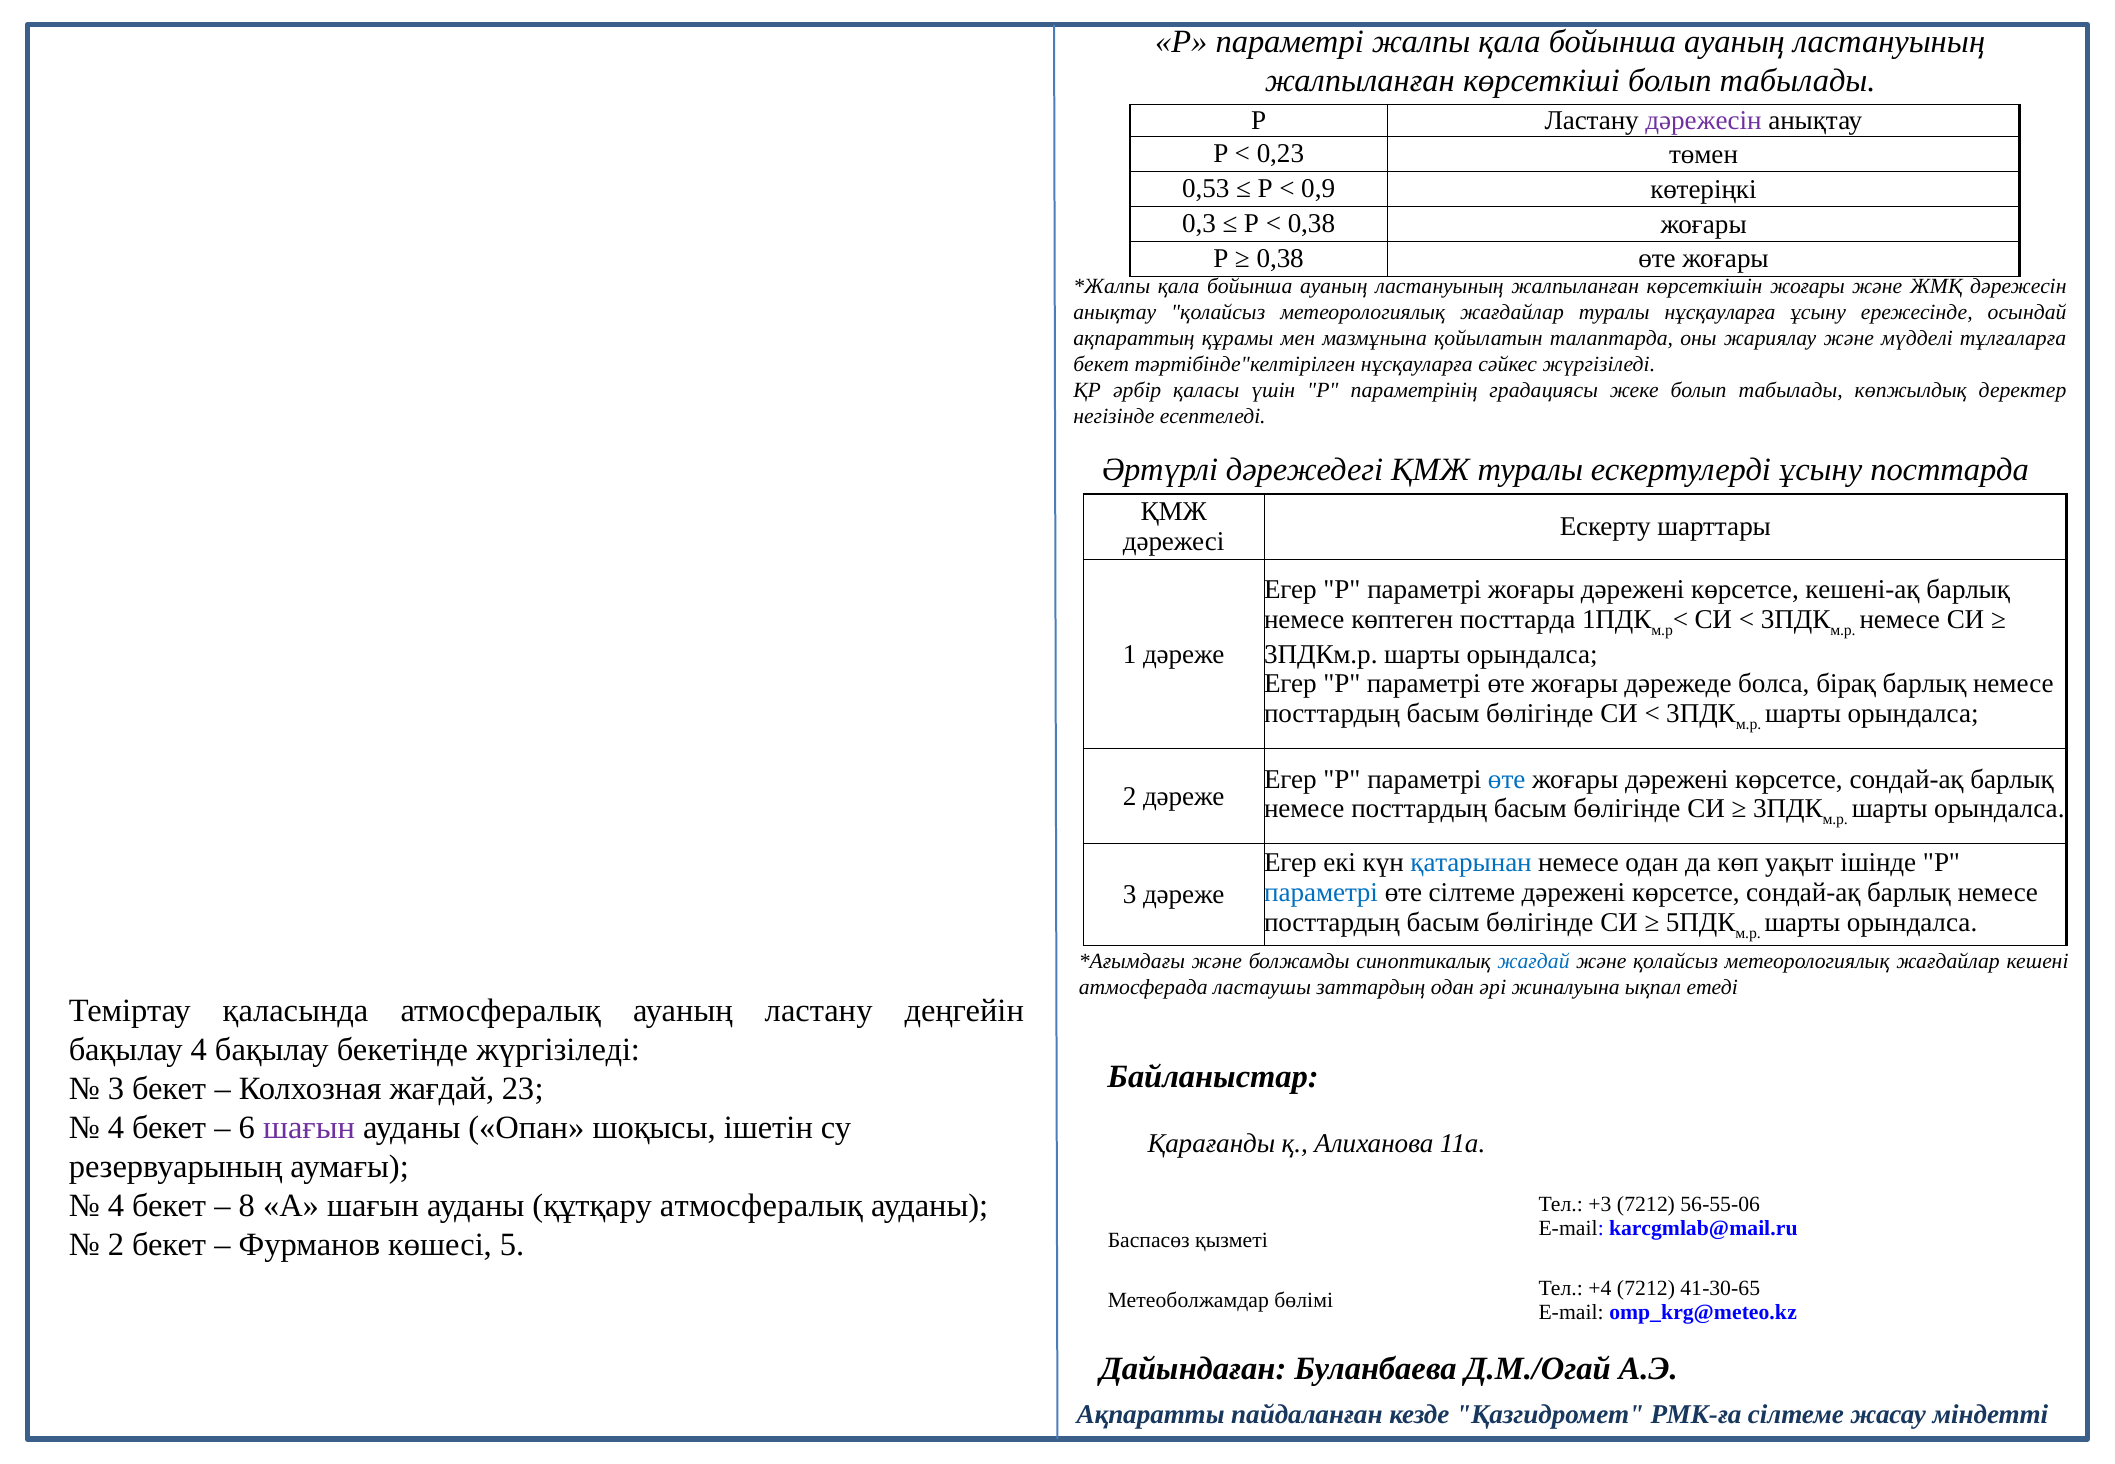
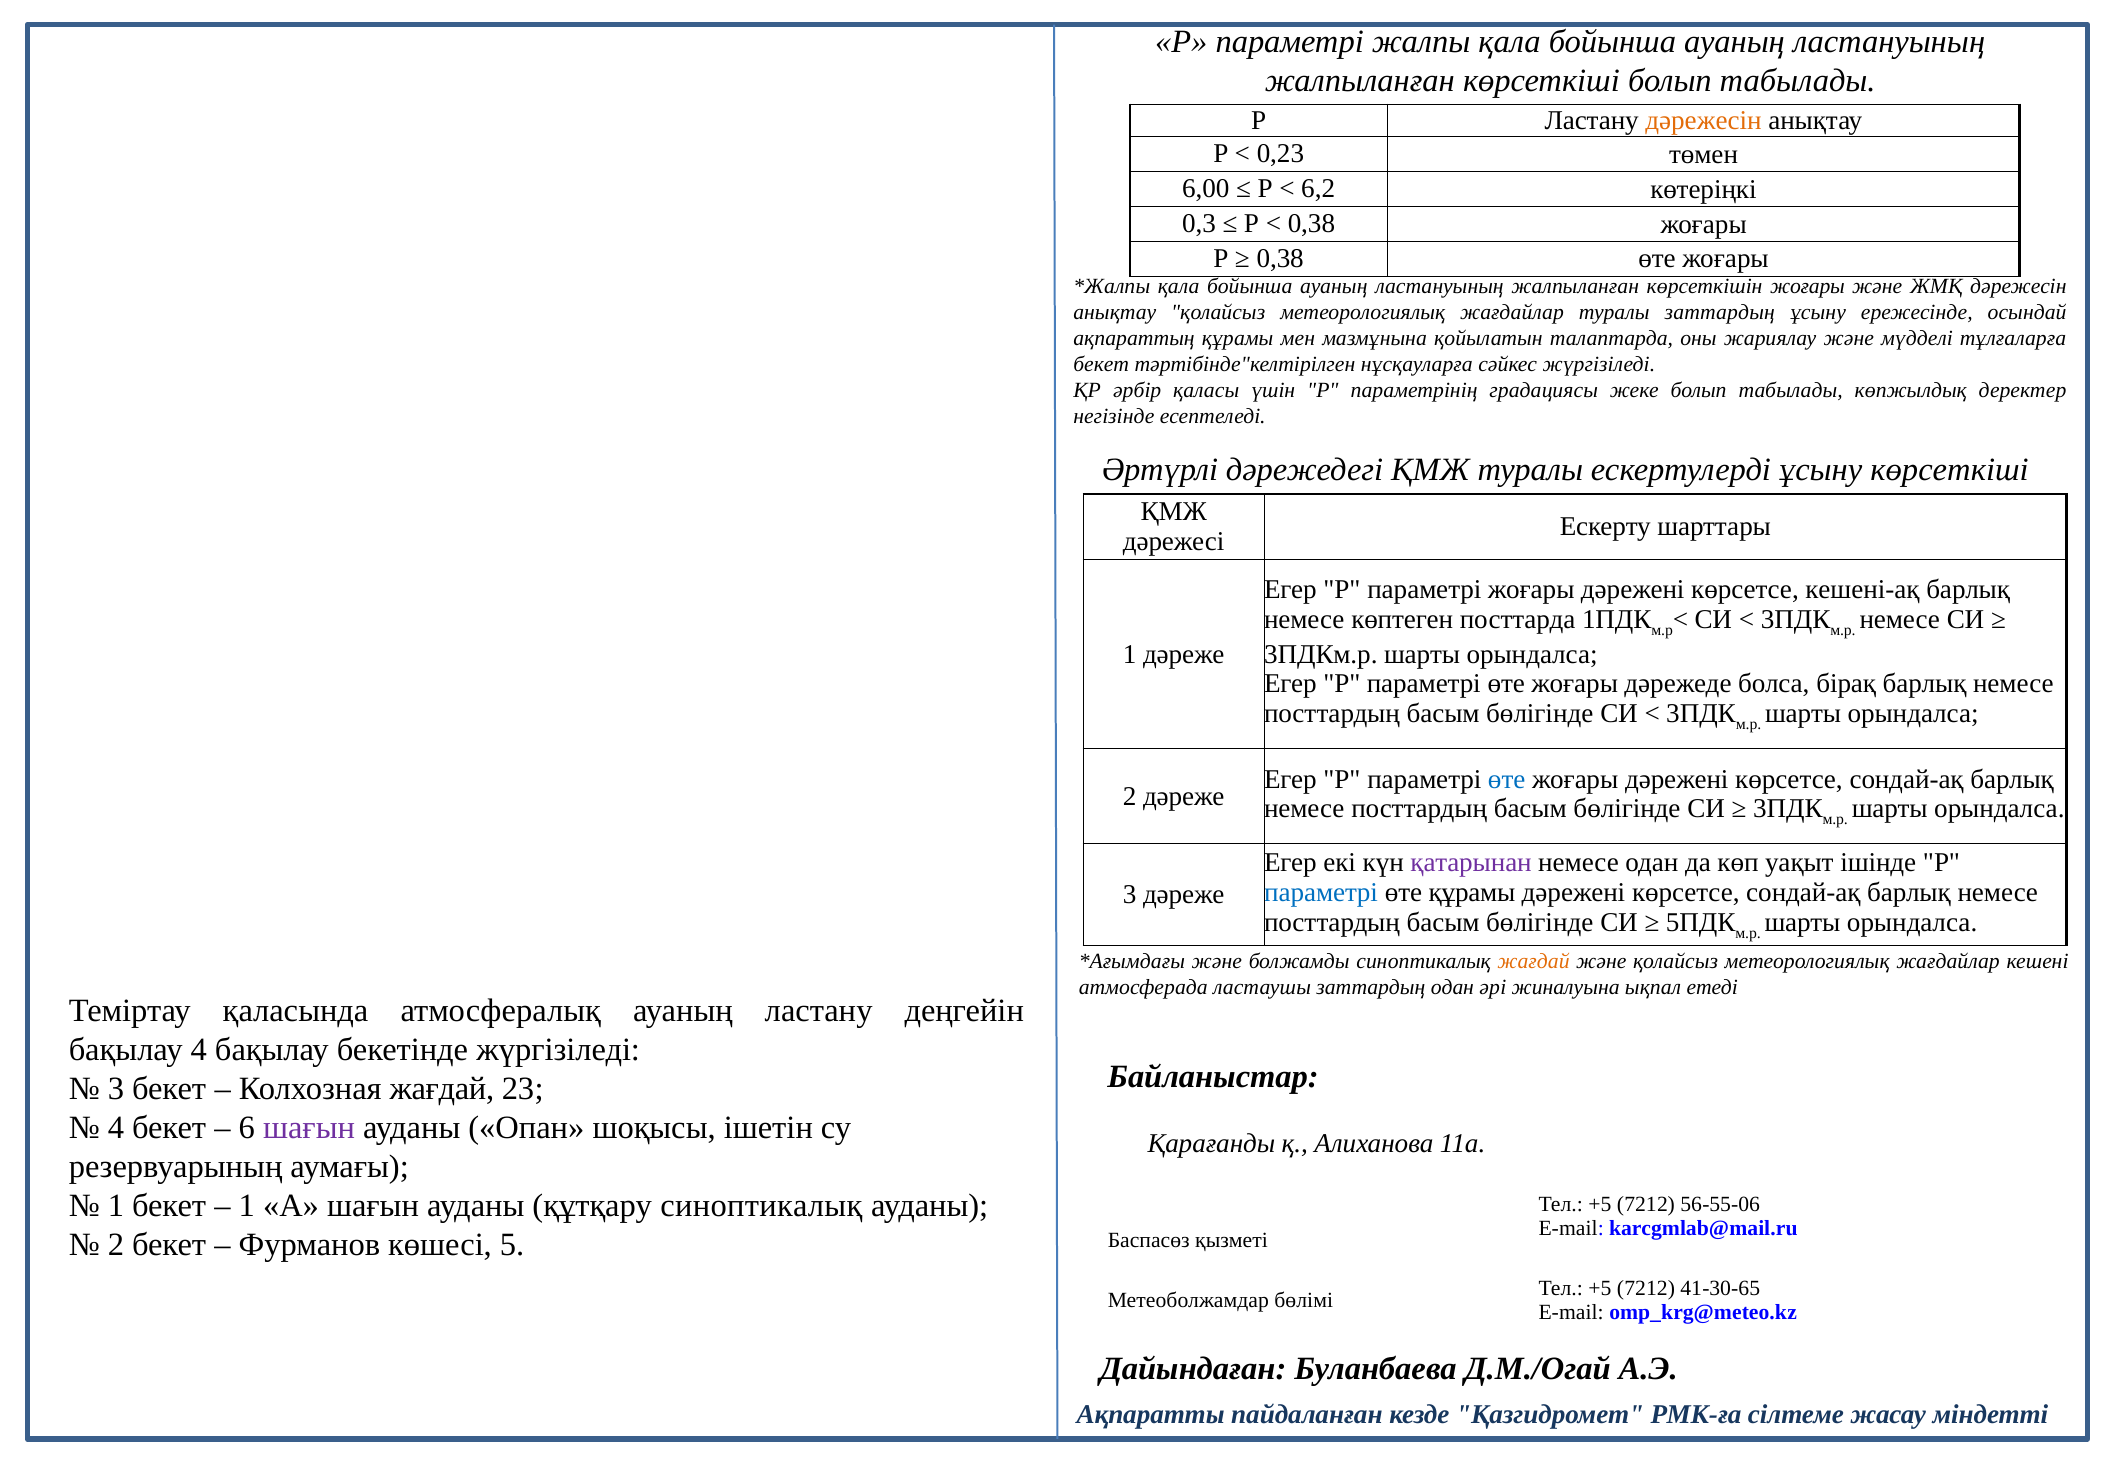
дәрежесін at (1703, 121) colour: purple -> orange
0,53: 0,53 -> 6,00
0,9: 0,9 -> 6,2
туралы нұсқауларға: нұсқауларға -> заттардың
ұсыну посттарда: посттарда -> көрсеткіші
қатарынан colour: blue -> purple
өте сілтеме: сілтеме -> құрамы
жағдай at (1533, 961) colour: blue -> orange
4 at (116, 1206): 4 -> 1
8 at (247, 1206): 8 -> 1
құтқару атмосфералық: атмосфералық -> синоптикалық
+3 at (1600, 1204): +3 -> +5
+4 at (1600, 1289): +4 -> +5
